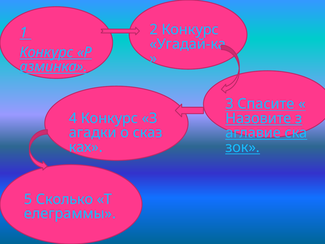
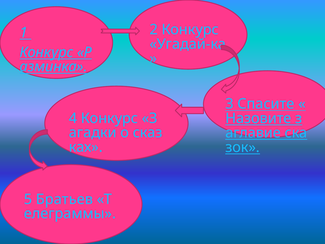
Сколько: Сколько -> Братьев
